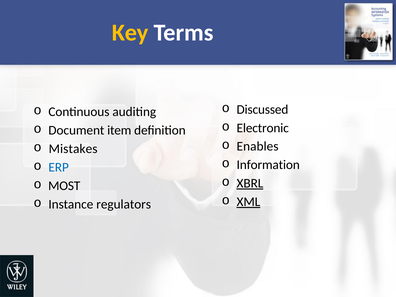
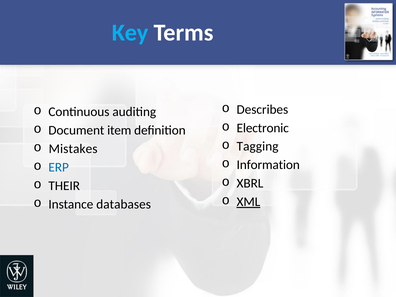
Key colour: yellow -> light blue
Discussed: Discussed -> Describes
Enables: Enables -> Tagging
XBRL underline: present -> none
MOST: MOST -> THEIR
regulators: regulators -> databases
